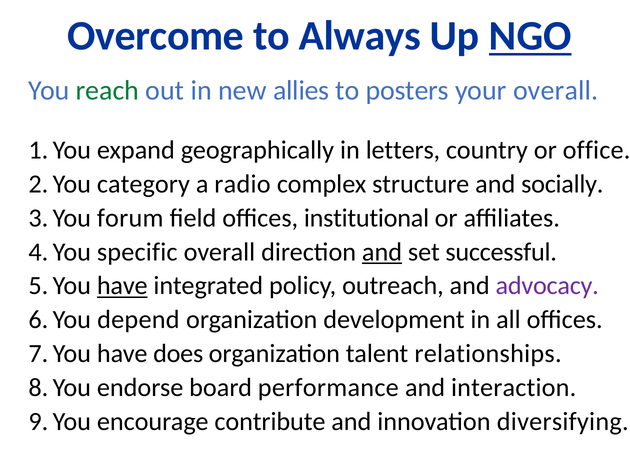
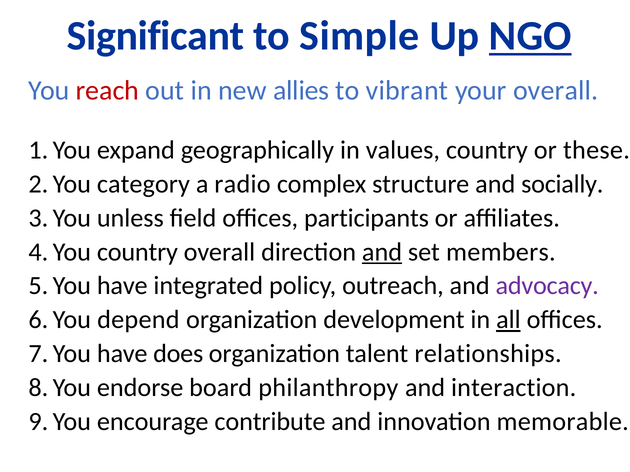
Overcome: Overcome -> Significant
Always: Always -> Simple
reach colour: green -> red
posters: posters -> vibrant
letters: letters -> values
office: office -> these
forum: forum -> unless
institutional: institutional -> participants
specific at (137, 252): specific -> country
successful: successful -> members
have at (122, 286) underline: present -> none
all underline: none -> present
performance: performance -> philanthropy
diversifying: diversifying -> memorable
